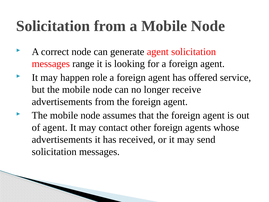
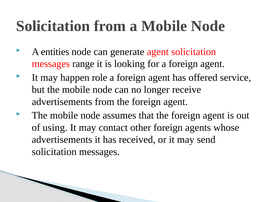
correct: correct -> entities
of agent: agent -> using
